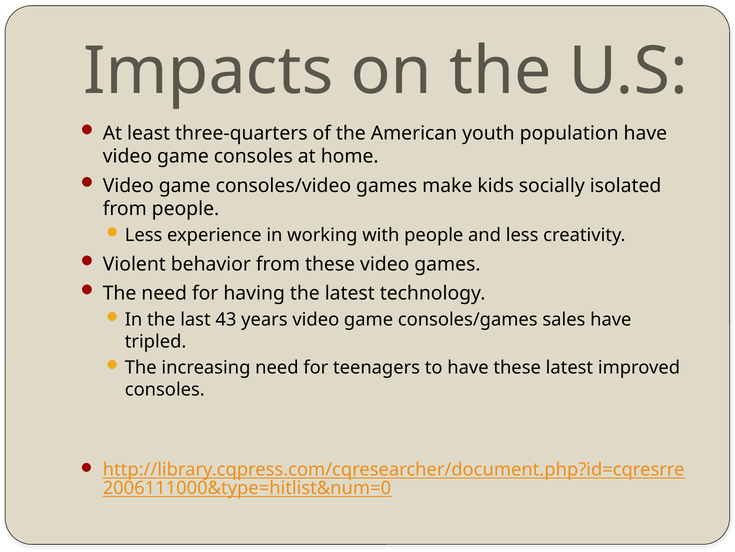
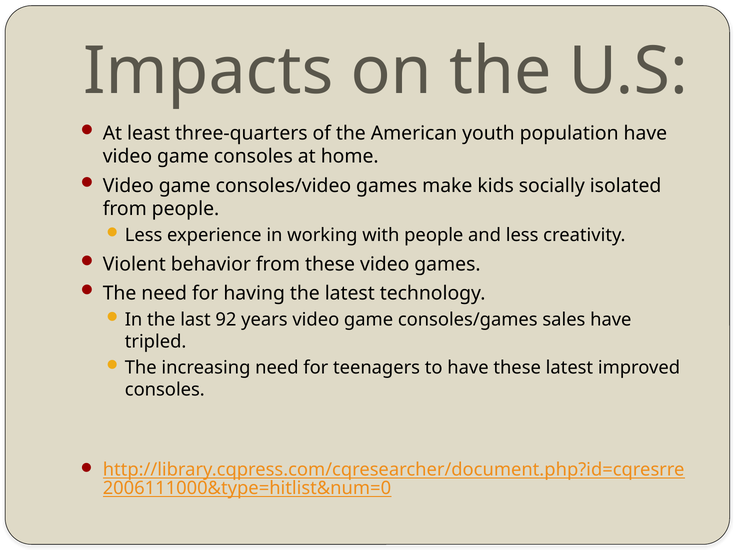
43: 43 -> 92
